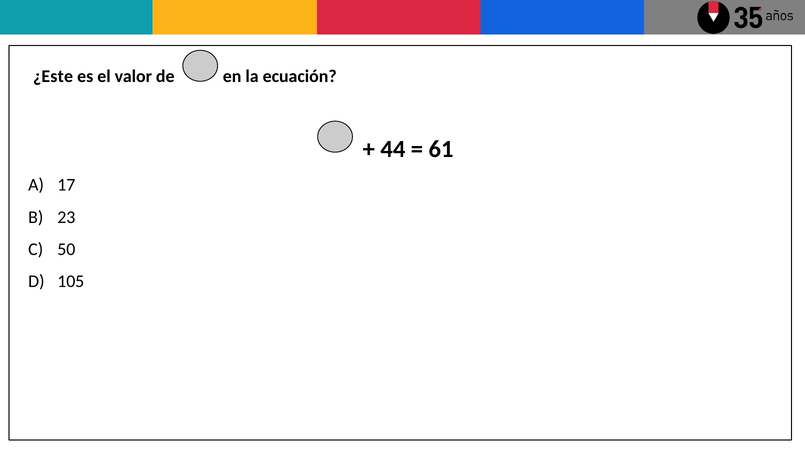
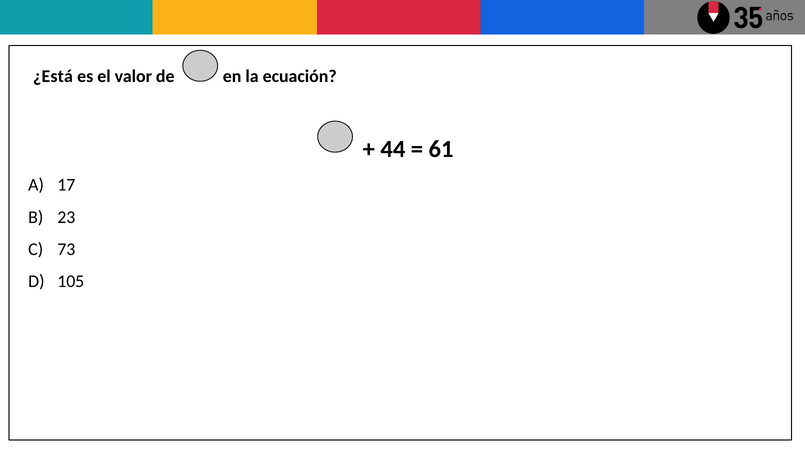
¿Este: ¿Este -> ¿Está
50: 50 -> 73
